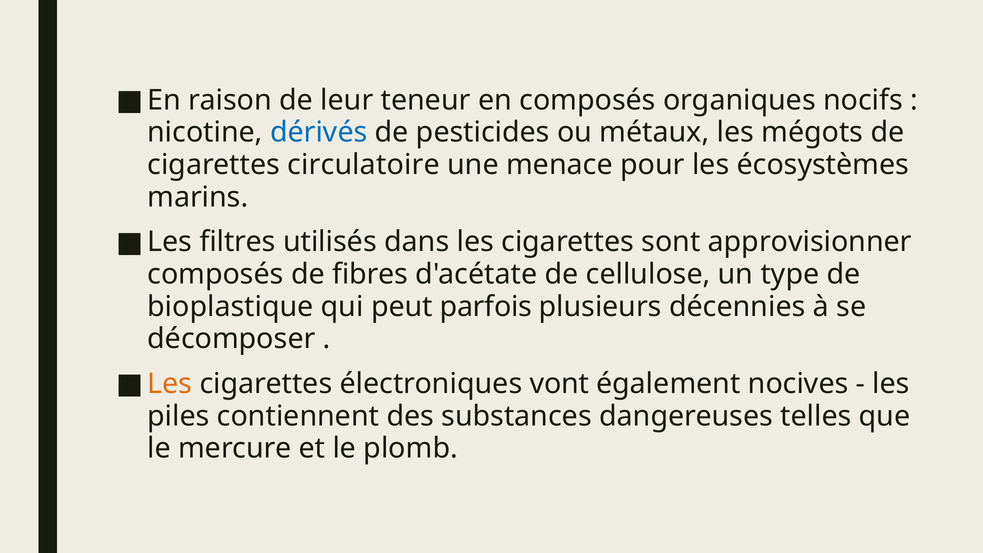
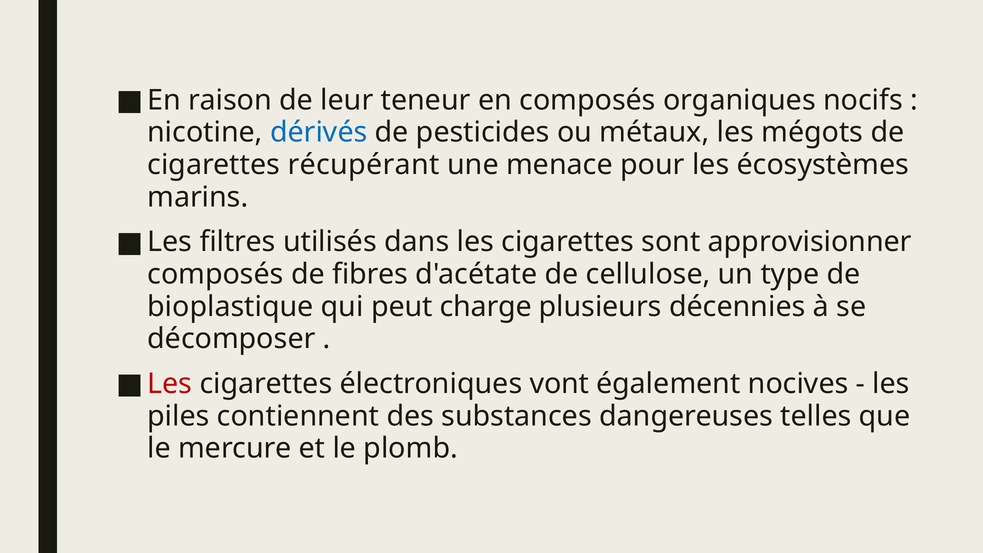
circulatoire: circulatoire -> récupérant
parfois: parfois -> charge
Les at (170, 384) colour: orange -> red
